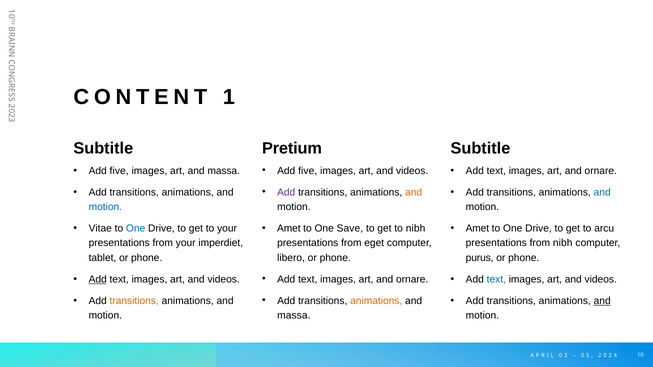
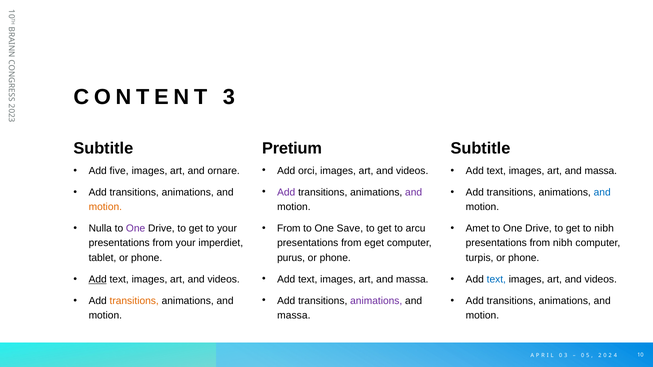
CONTENT 1: 1 -> 3
five at (308, 171): five -> orci
art and massa: massa -> ornare
ornare at (601, 171): ornare -> massa
and at (414, 192) colour: orange -> purple
motion at (105, 207) colour: blue -> orange
Amet at (289, 229): Amet -> From
to nibh: nibh -> arcu
Vitae: Vitae -> Nulla
One at (136, 229) colour: blue -> purple
to arcu: arcu -> nibh
libero: libero -> purus
purus: purus -> turpis
ornare at (412, 279): ornare -> massa
animations at (376, 301) colour: orange -> purple
and at (602, 301) underline: present -> none
